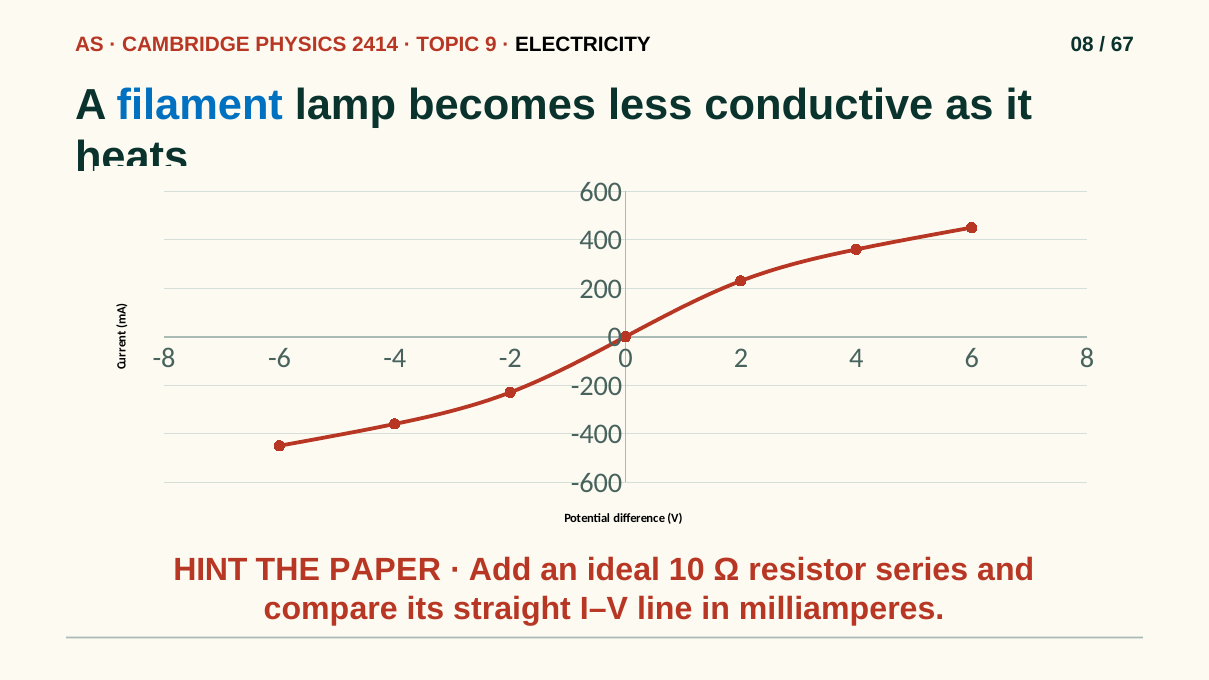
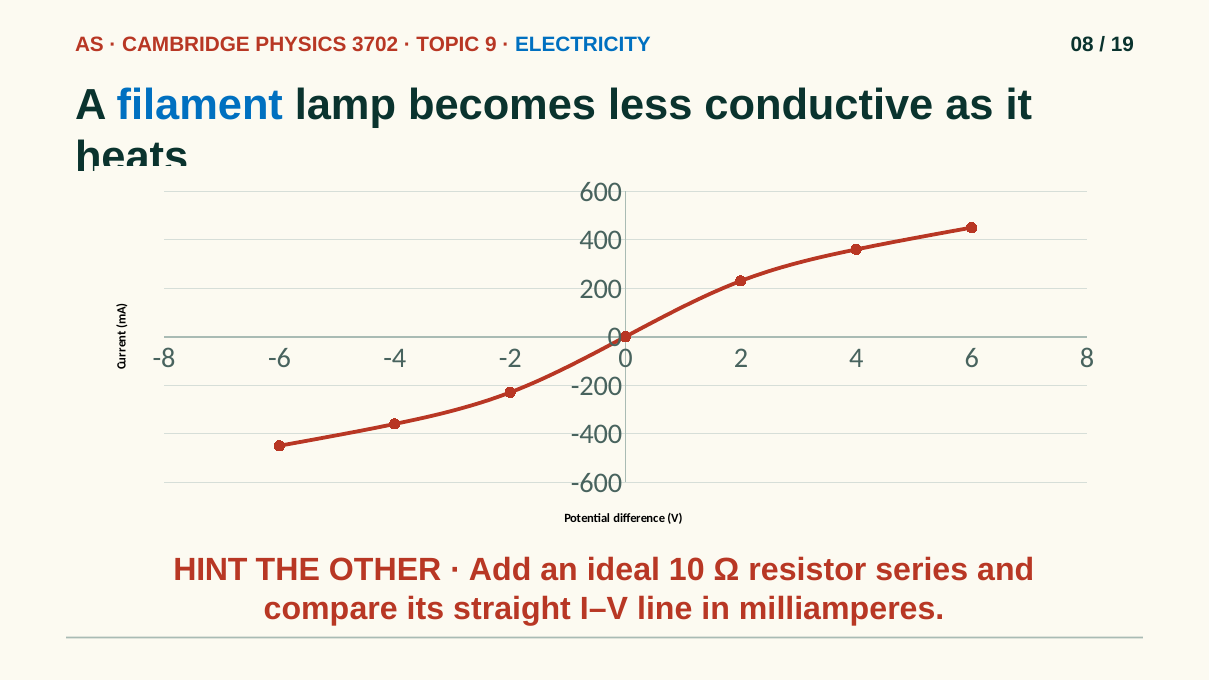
2414: 2414 -> 3702
ELECTRICITY colour: black -> blue
67: 67 -> 19
PAPER: PAPER -> OTHER
